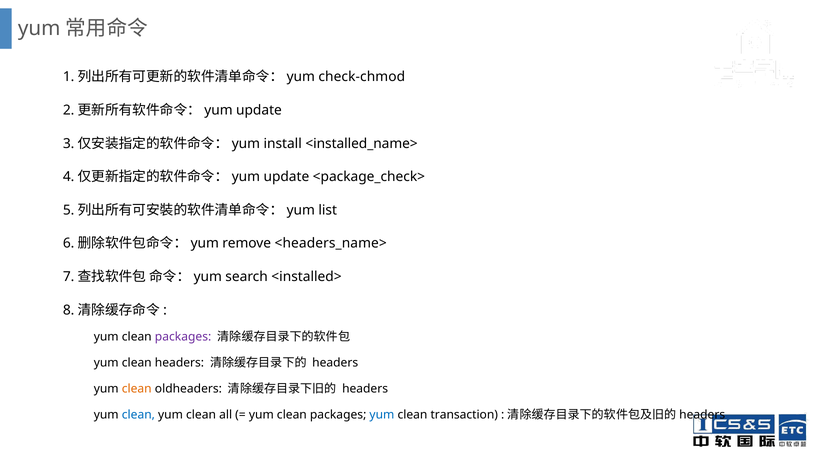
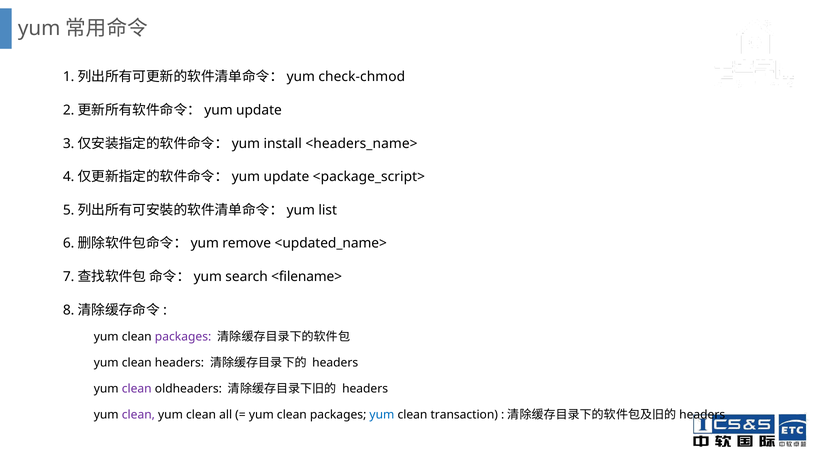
<installed_name>: <installed_name> -> <headers_name>
<package_check>: <package_check> -> <package_script>
<headers_name>: <headers_name> -> <updated_name>
<installed>: <installed> -> <filename>
clean at (137, 389) colour: orange -> purple
clean at (138, 415) colour: blue -> purple
